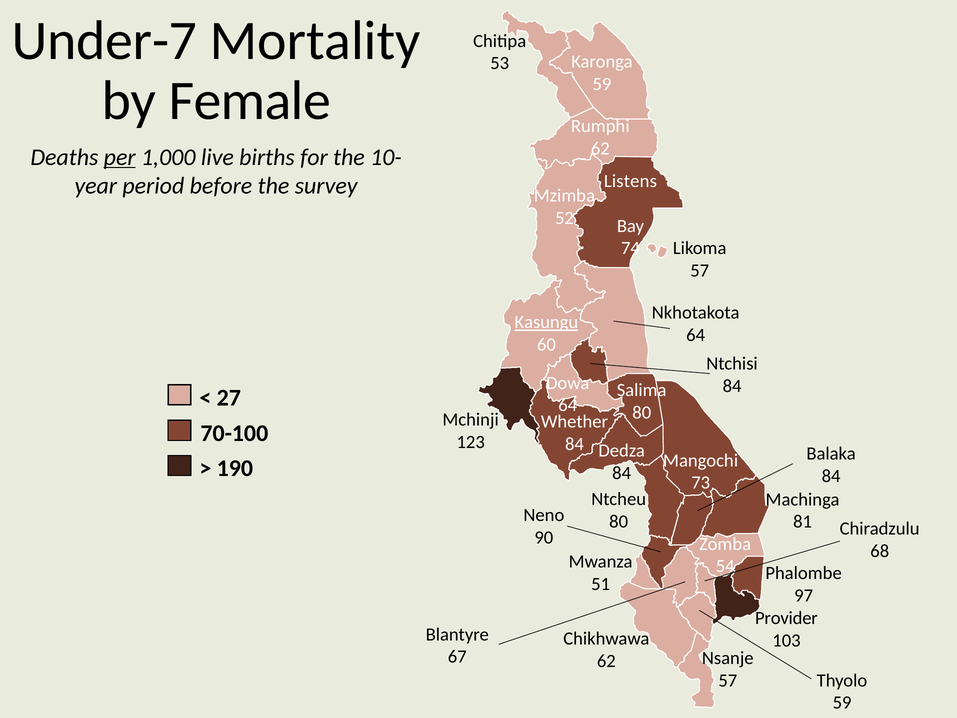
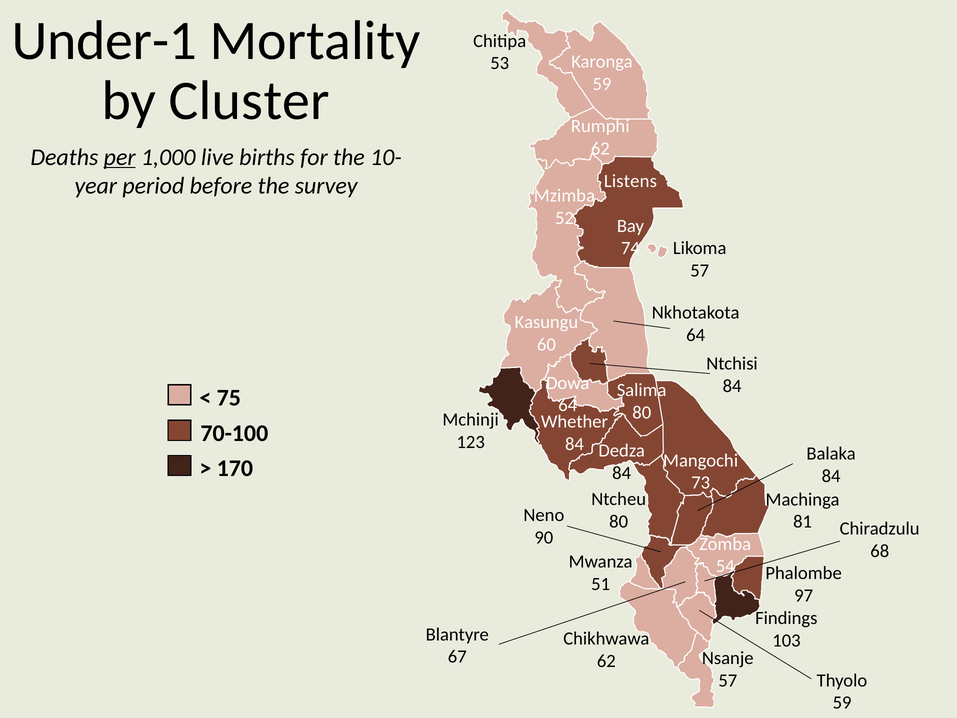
Under-7: Under-7 -> Under-1
Female: Female -> Cluster
Kasungu underline: present -> none
27: 27 -> 75
190: 190 -> 170
Provider: Provider -> Findings
